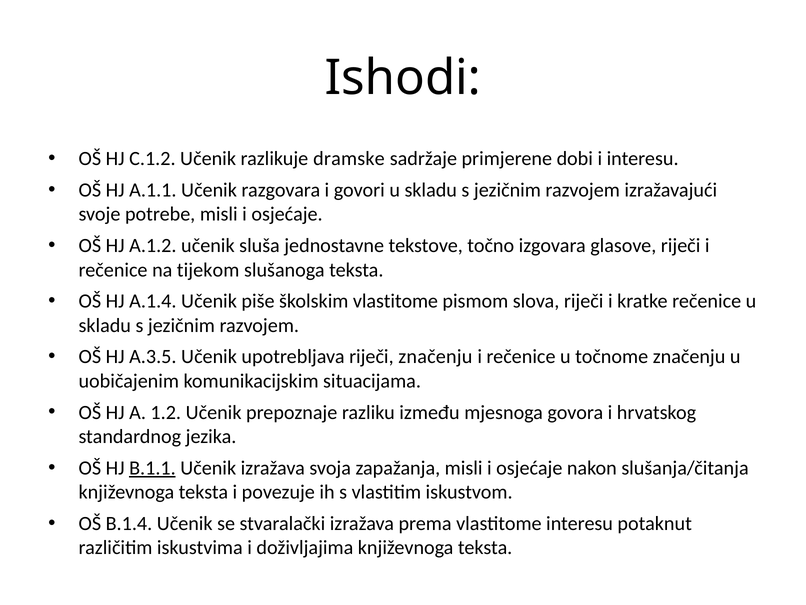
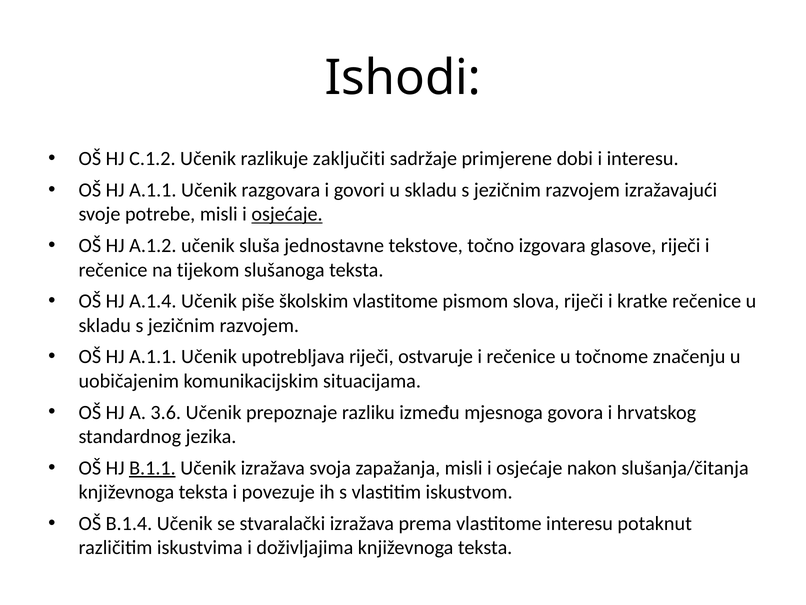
dramske: dramske -> zaključiti
osjećaje at (287, 214) underline: none -> present
A.3.5 at (153, 357): A.3.5 -> A.1.1
riječi značenju: značenju -> ostvaruje
1.2: 1.2 -> 3.6
